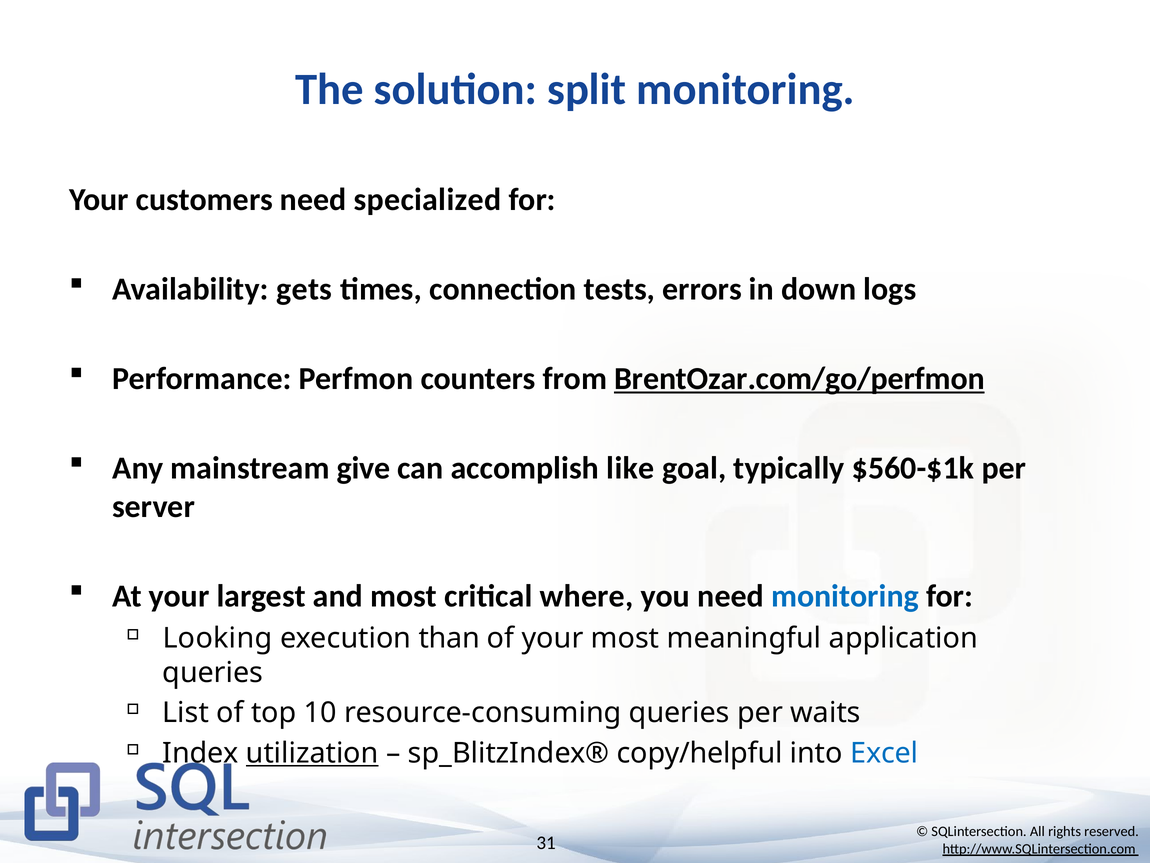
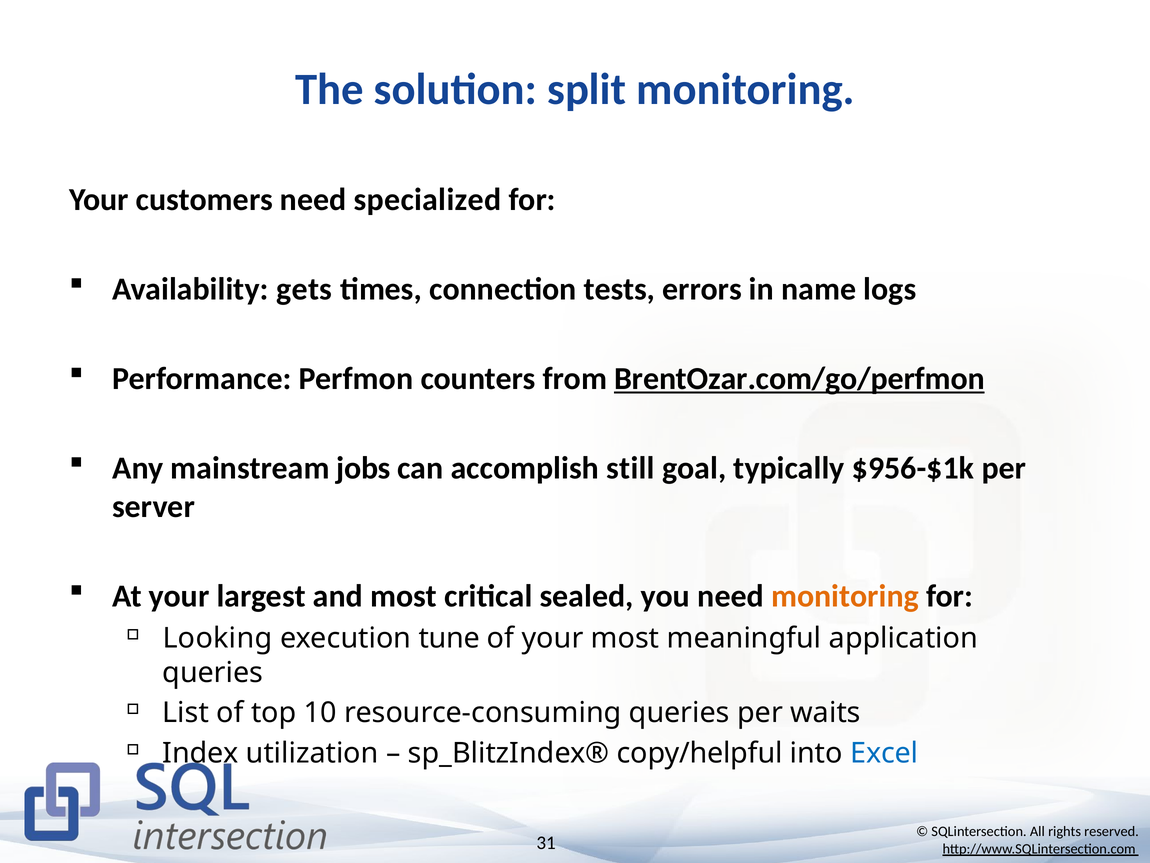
down: down -> name
give: give -> jobs
like: like -> still
$560-$1k: $560-$1k -> $956-$1k
where: where -> sealed
monitoring at (845, 596) colour: blue -> orange
than: than -> tune
utilization underline: present -> none
